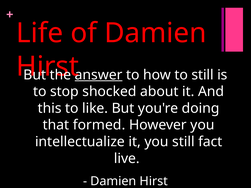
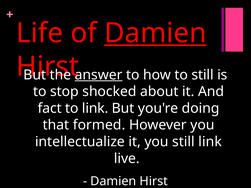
Damien at (155, 33) underline: none -> present
this: this -> fact
to like: like -> link
still fact: fact -> link
